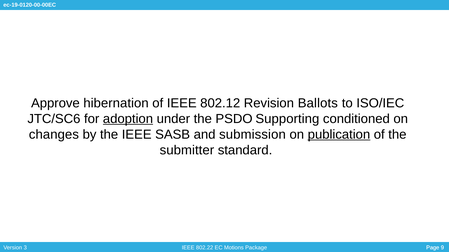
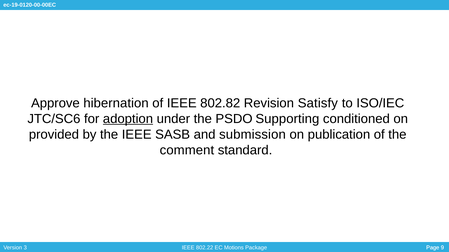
802.12: 802.12 -> 802.82
Ballots: Ballots -> Satisfy
changes: changes -> provided
publication underline: present -> none
submitter: submitter -> comment
